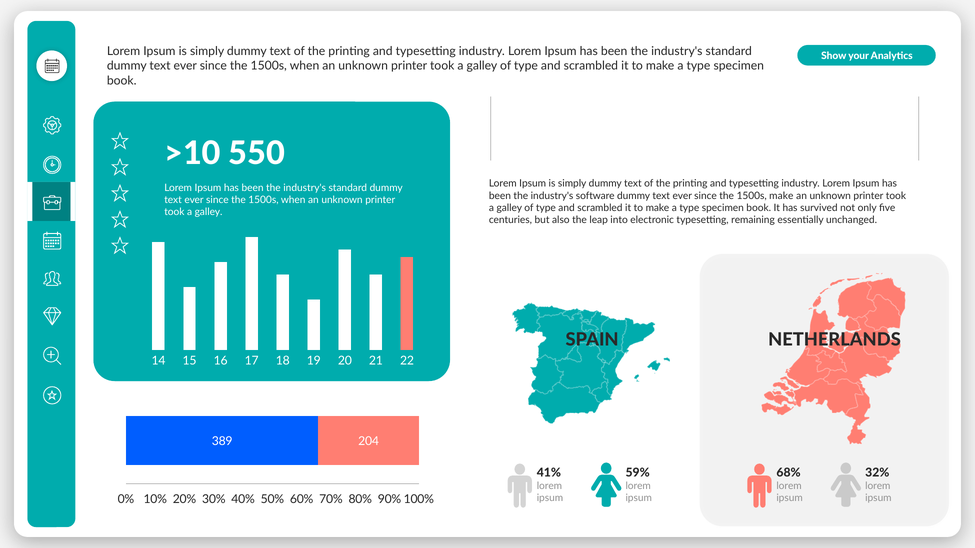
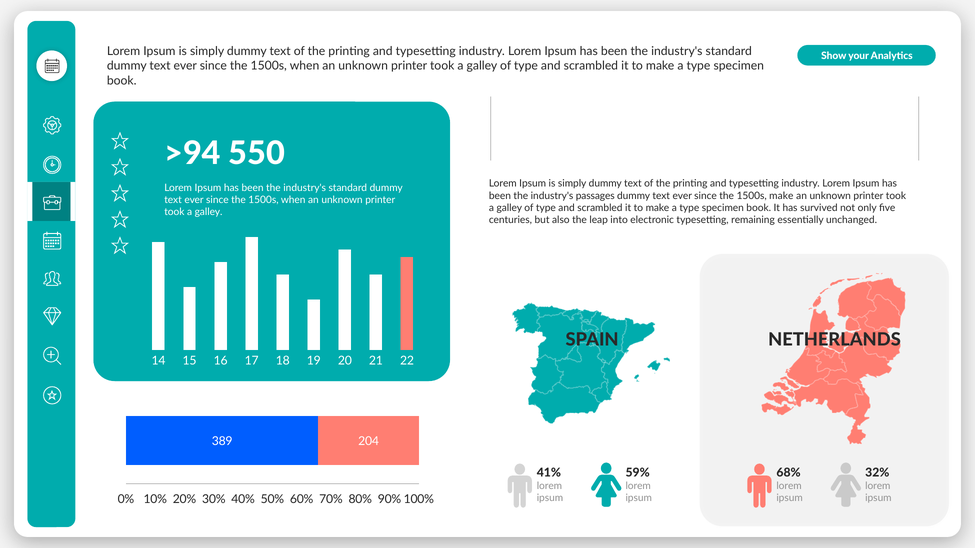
>10: >10 -> >94
software: software -> passages
